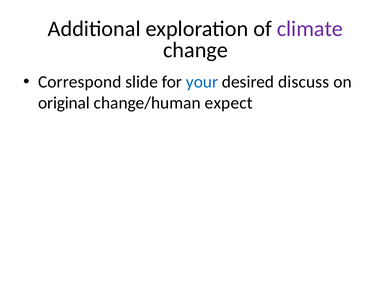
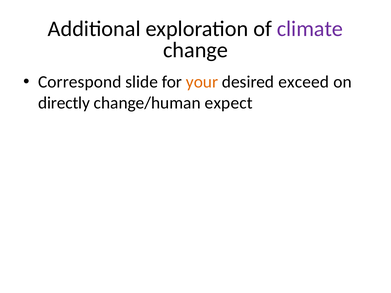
your colour: blue -> orange
discuss: discuss -> exceed
original: original -> directly
